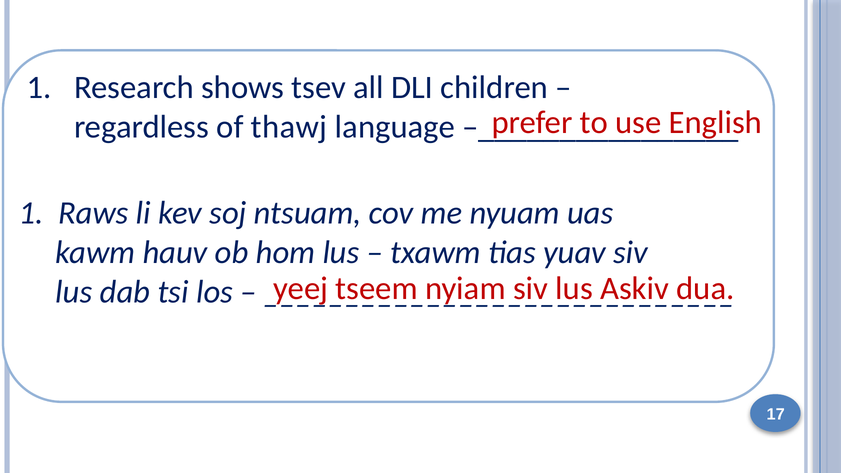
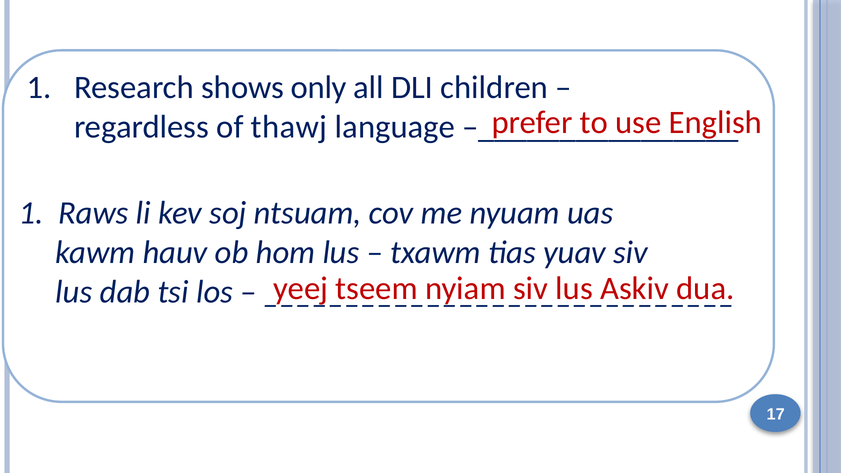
tsev: tsev -> only
